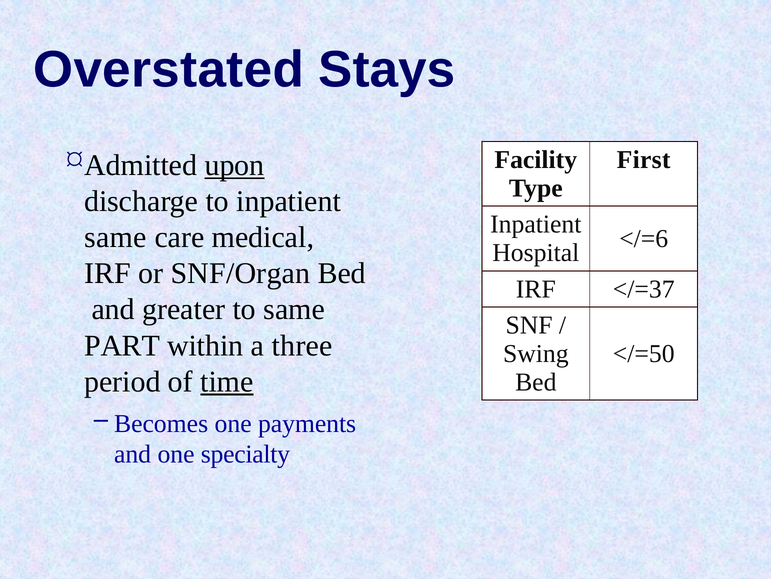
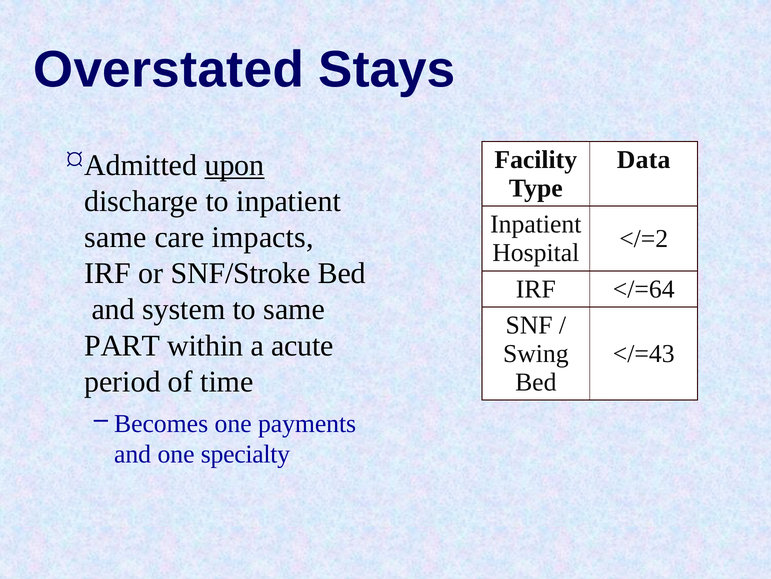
First: First -> Data
medical: medical -> impacts
</=6: </=6 -> </=2
SNF/Organ: SNF/Organ -> SNF/Stroke
</=37: </=37 -> </=64
greater: greater -> system
three: three -> acute
</=50: </=50 -> </=43
time underline: present -> none
